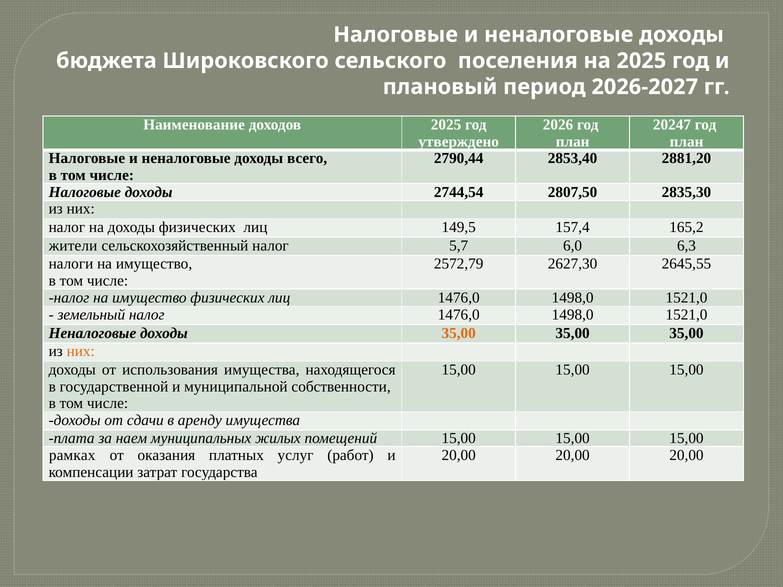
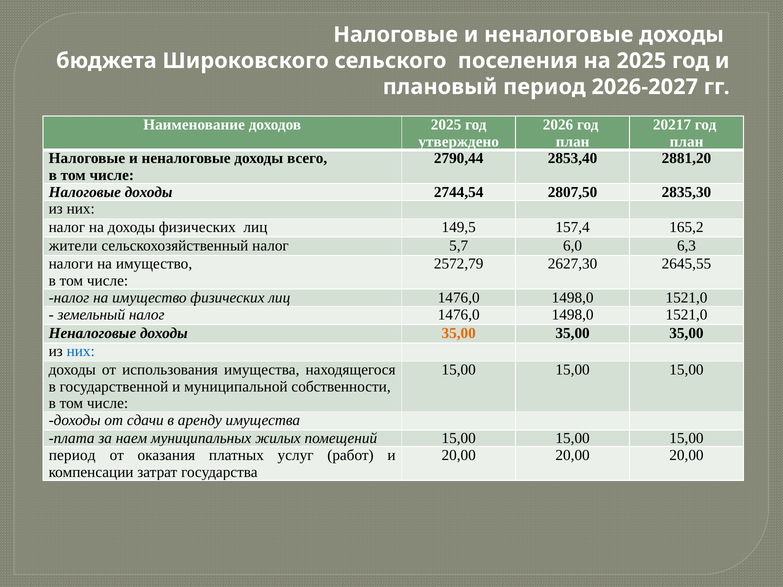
20247: 20247 -> 20217
них at (81, 352) colour: orange -> blue
рамках at (72, 455): рамках -> период
